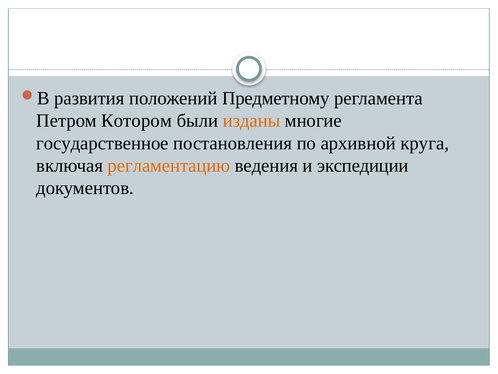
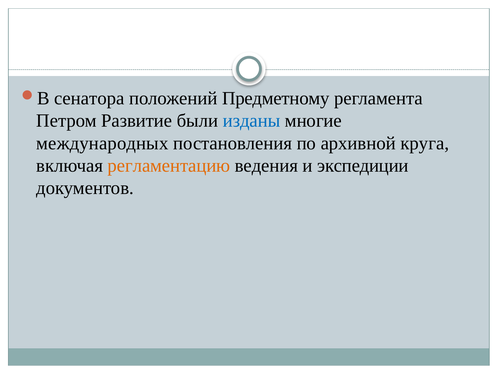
развития: развития -> сенатора
Котором: Котором -> Развитие
изданы colour: orange -> blue
государственное: государственное -> международных
